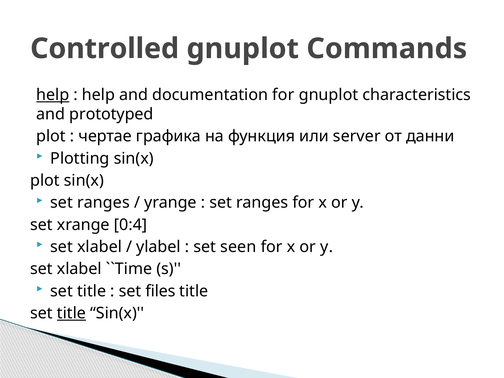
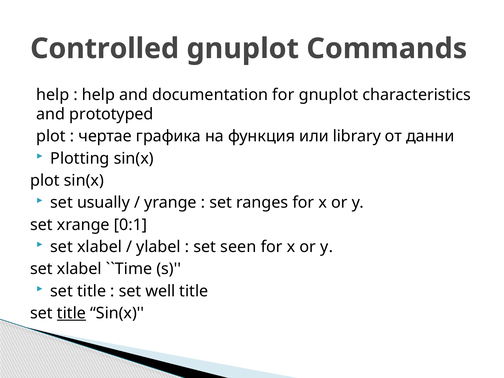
help at (53, 95) underline: present -> none
server: server -> library
ranges at (103, 203): ranges -> usually
0:4: 0:4 -> 0:1
files: files -> well
